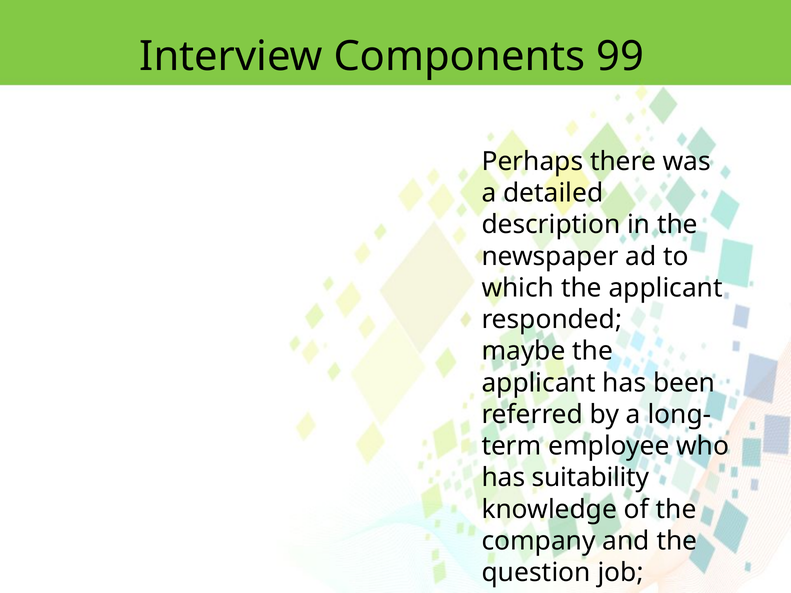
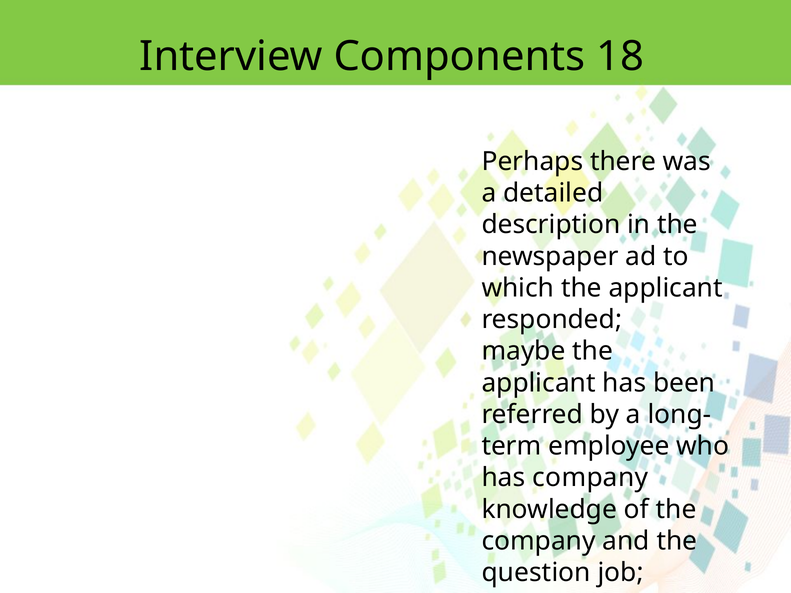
99: 99 -> 18
has suitability: suitability -> company
